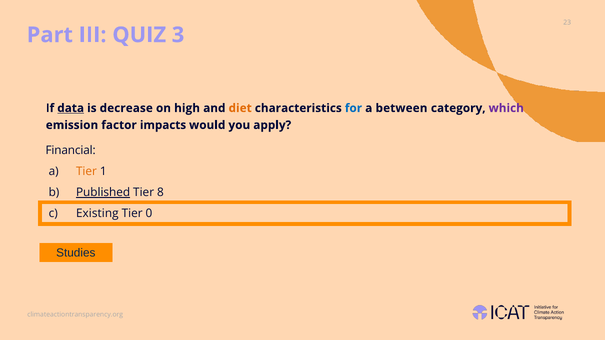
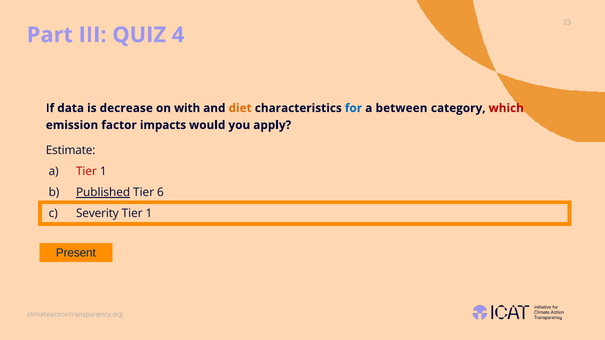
3: 3 -> 4
data underline: present -> none
high: high -> with
which colour: purple -> red
Financial: Financial -> Estimate
Tier at (86, 172) colour: orange -> red
8: 8 -> 6
Existing: Existing -> Severity
0 at (149, 214): 0 -> 1
Studies: Studies -> Present
